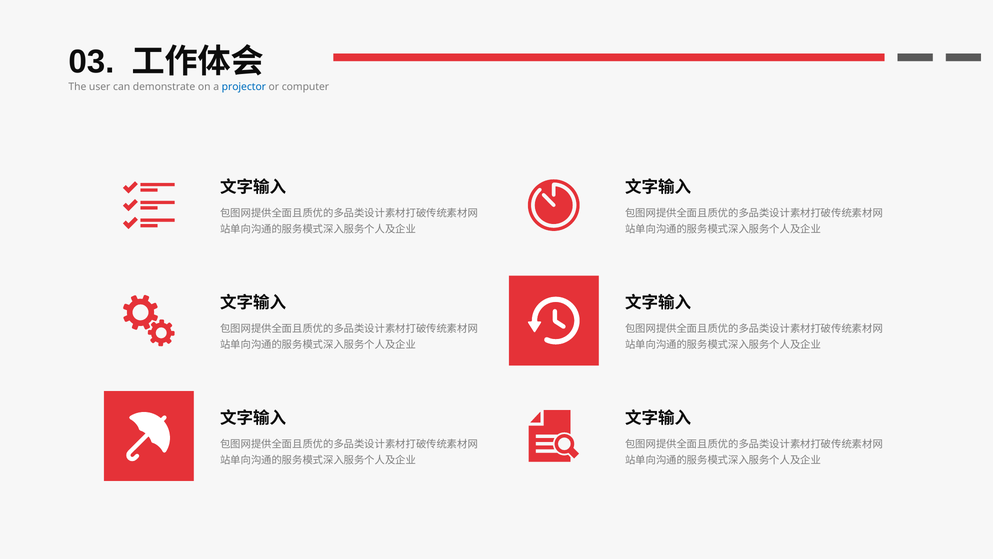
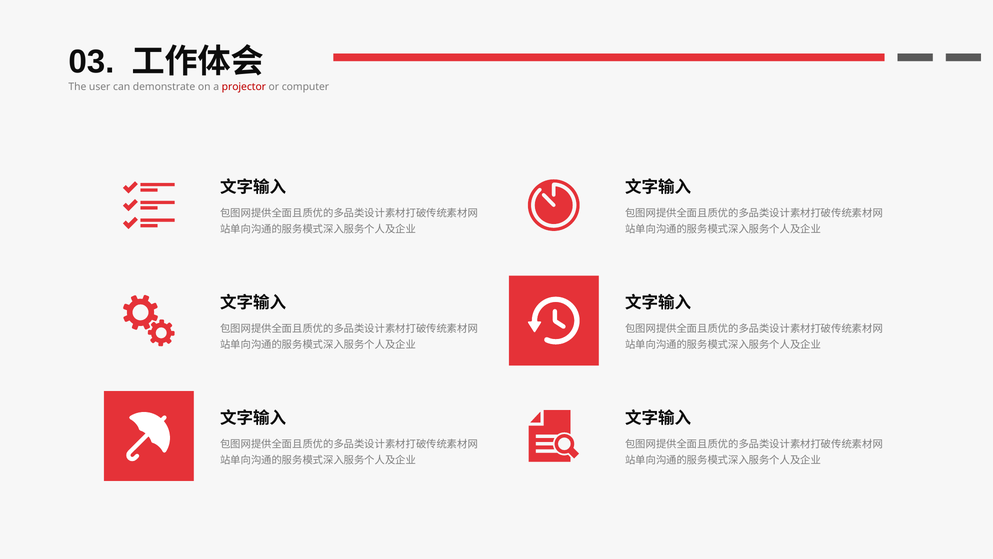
projector colour: blue -> red
